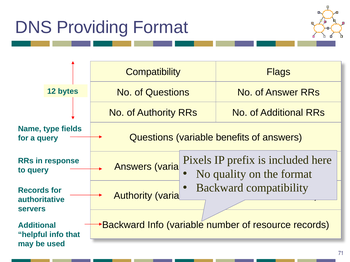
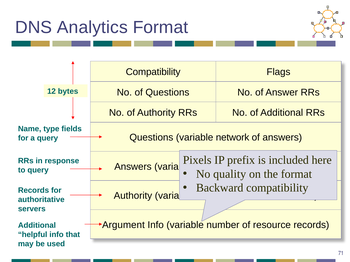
Providing: Providing -> Analytics
benefits: benefits -> network
Backward at (123, 225): Backward -> Argument
